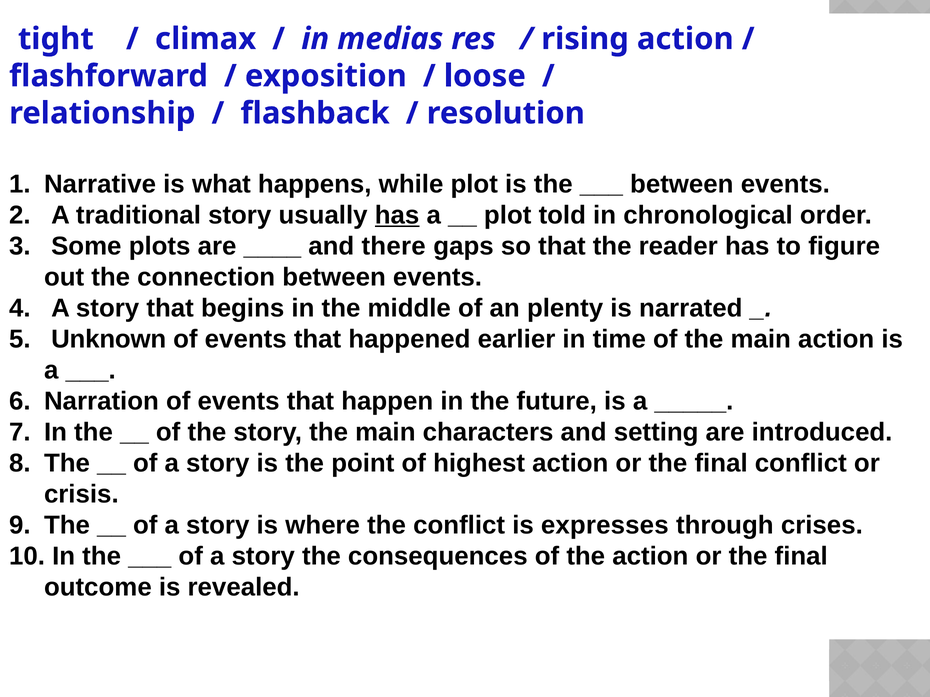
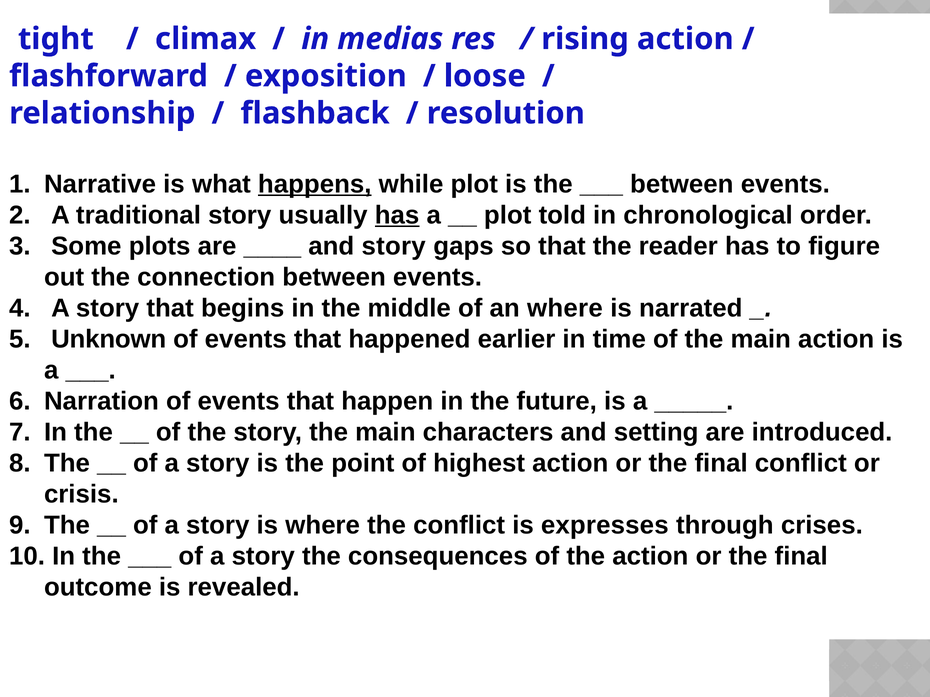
happens underline: none -> present
and there: there -> story
an plenty: plenty -> where
